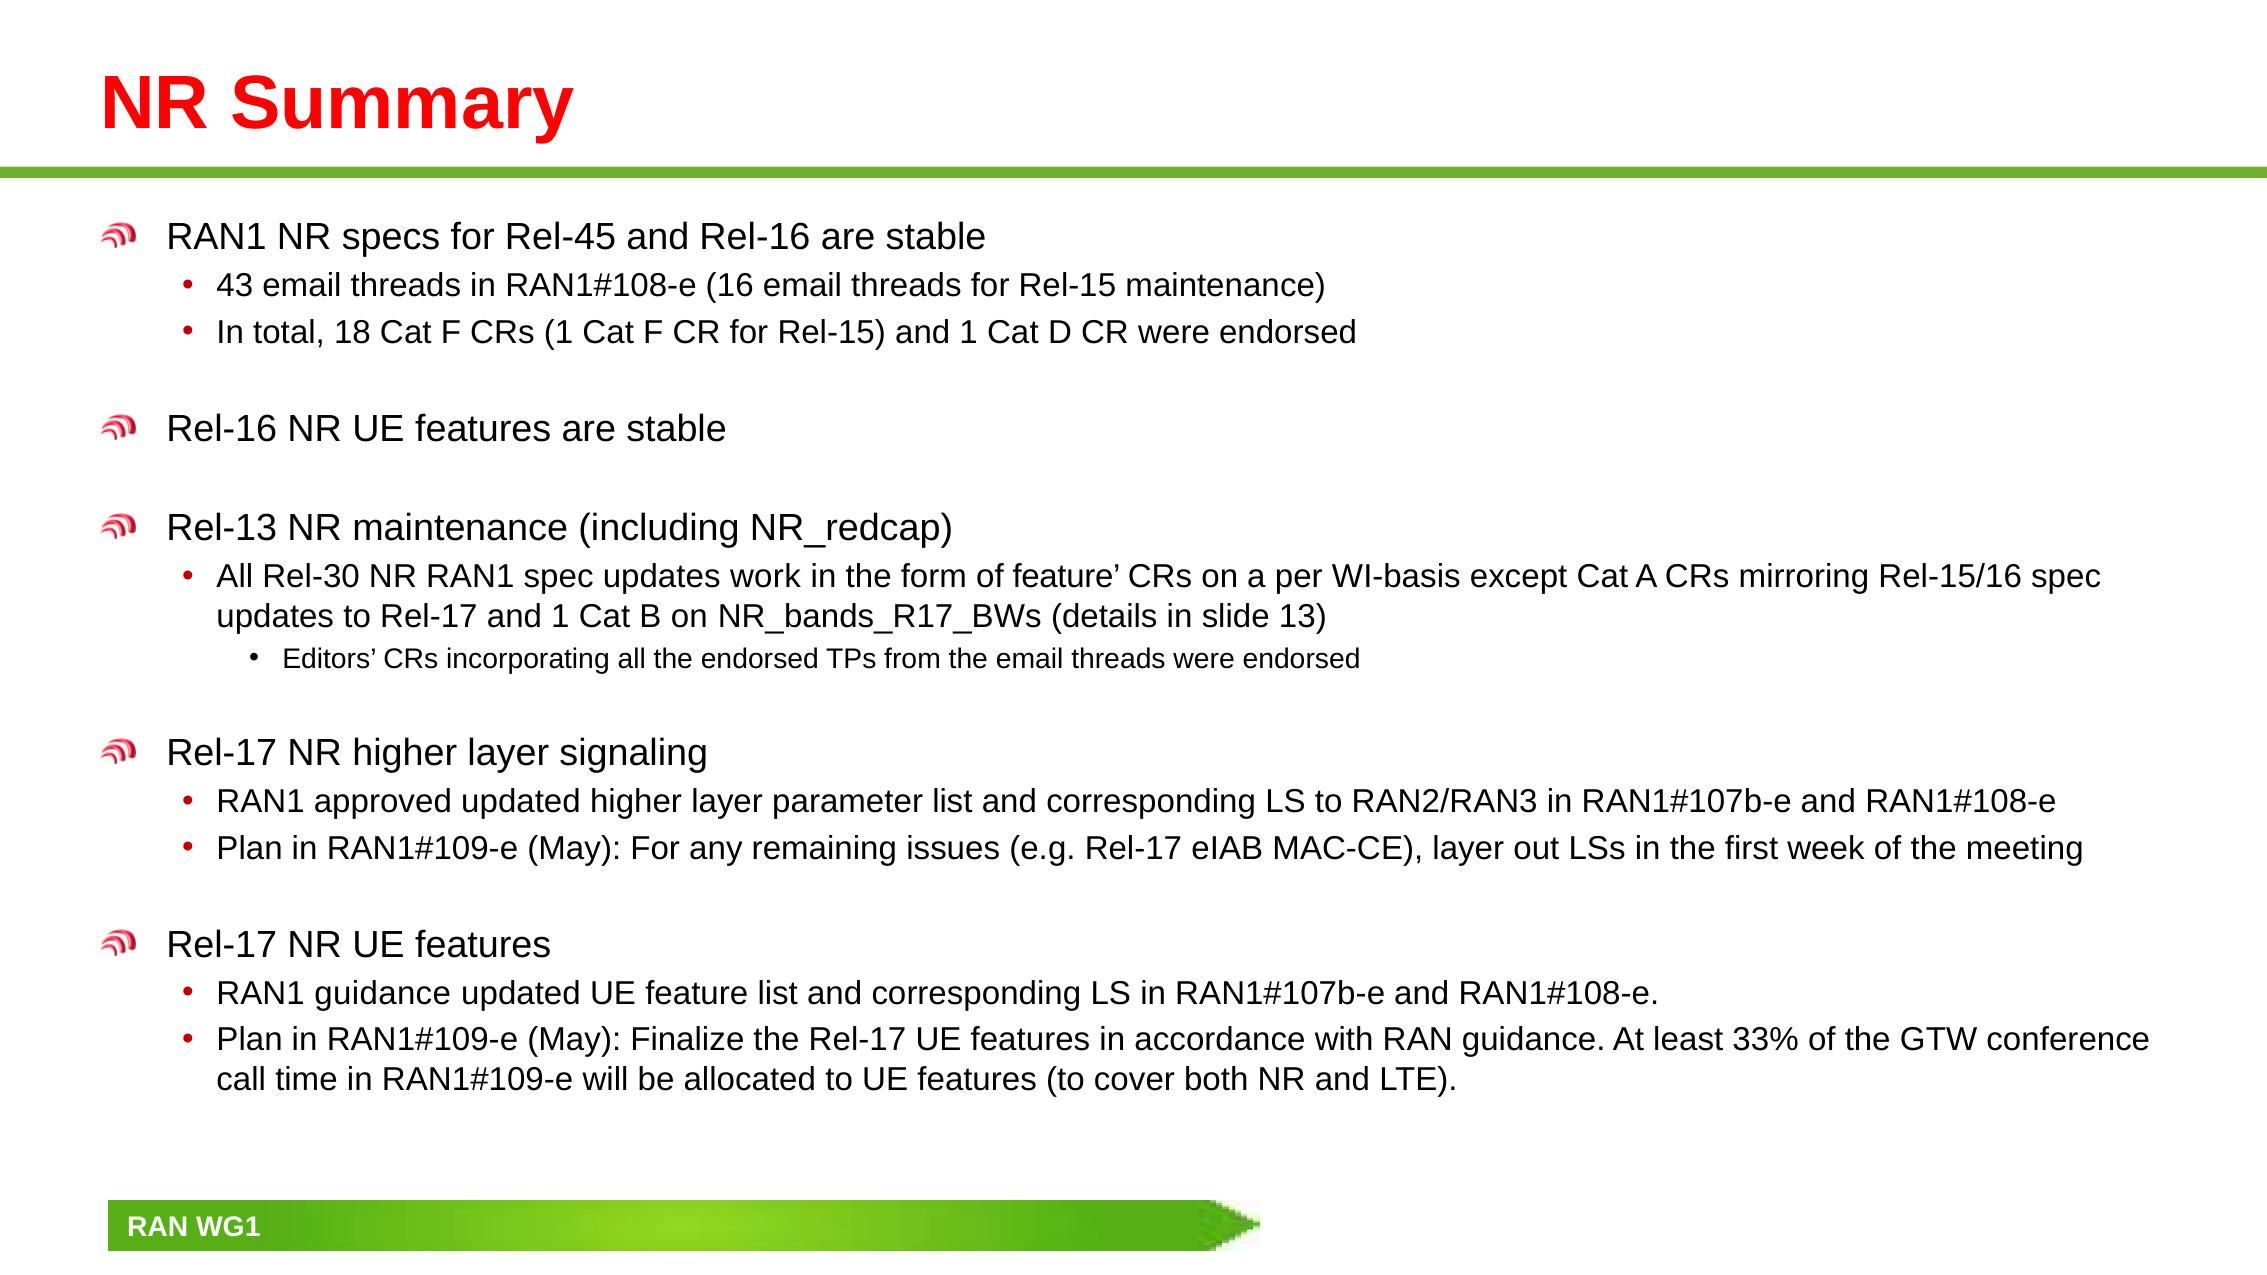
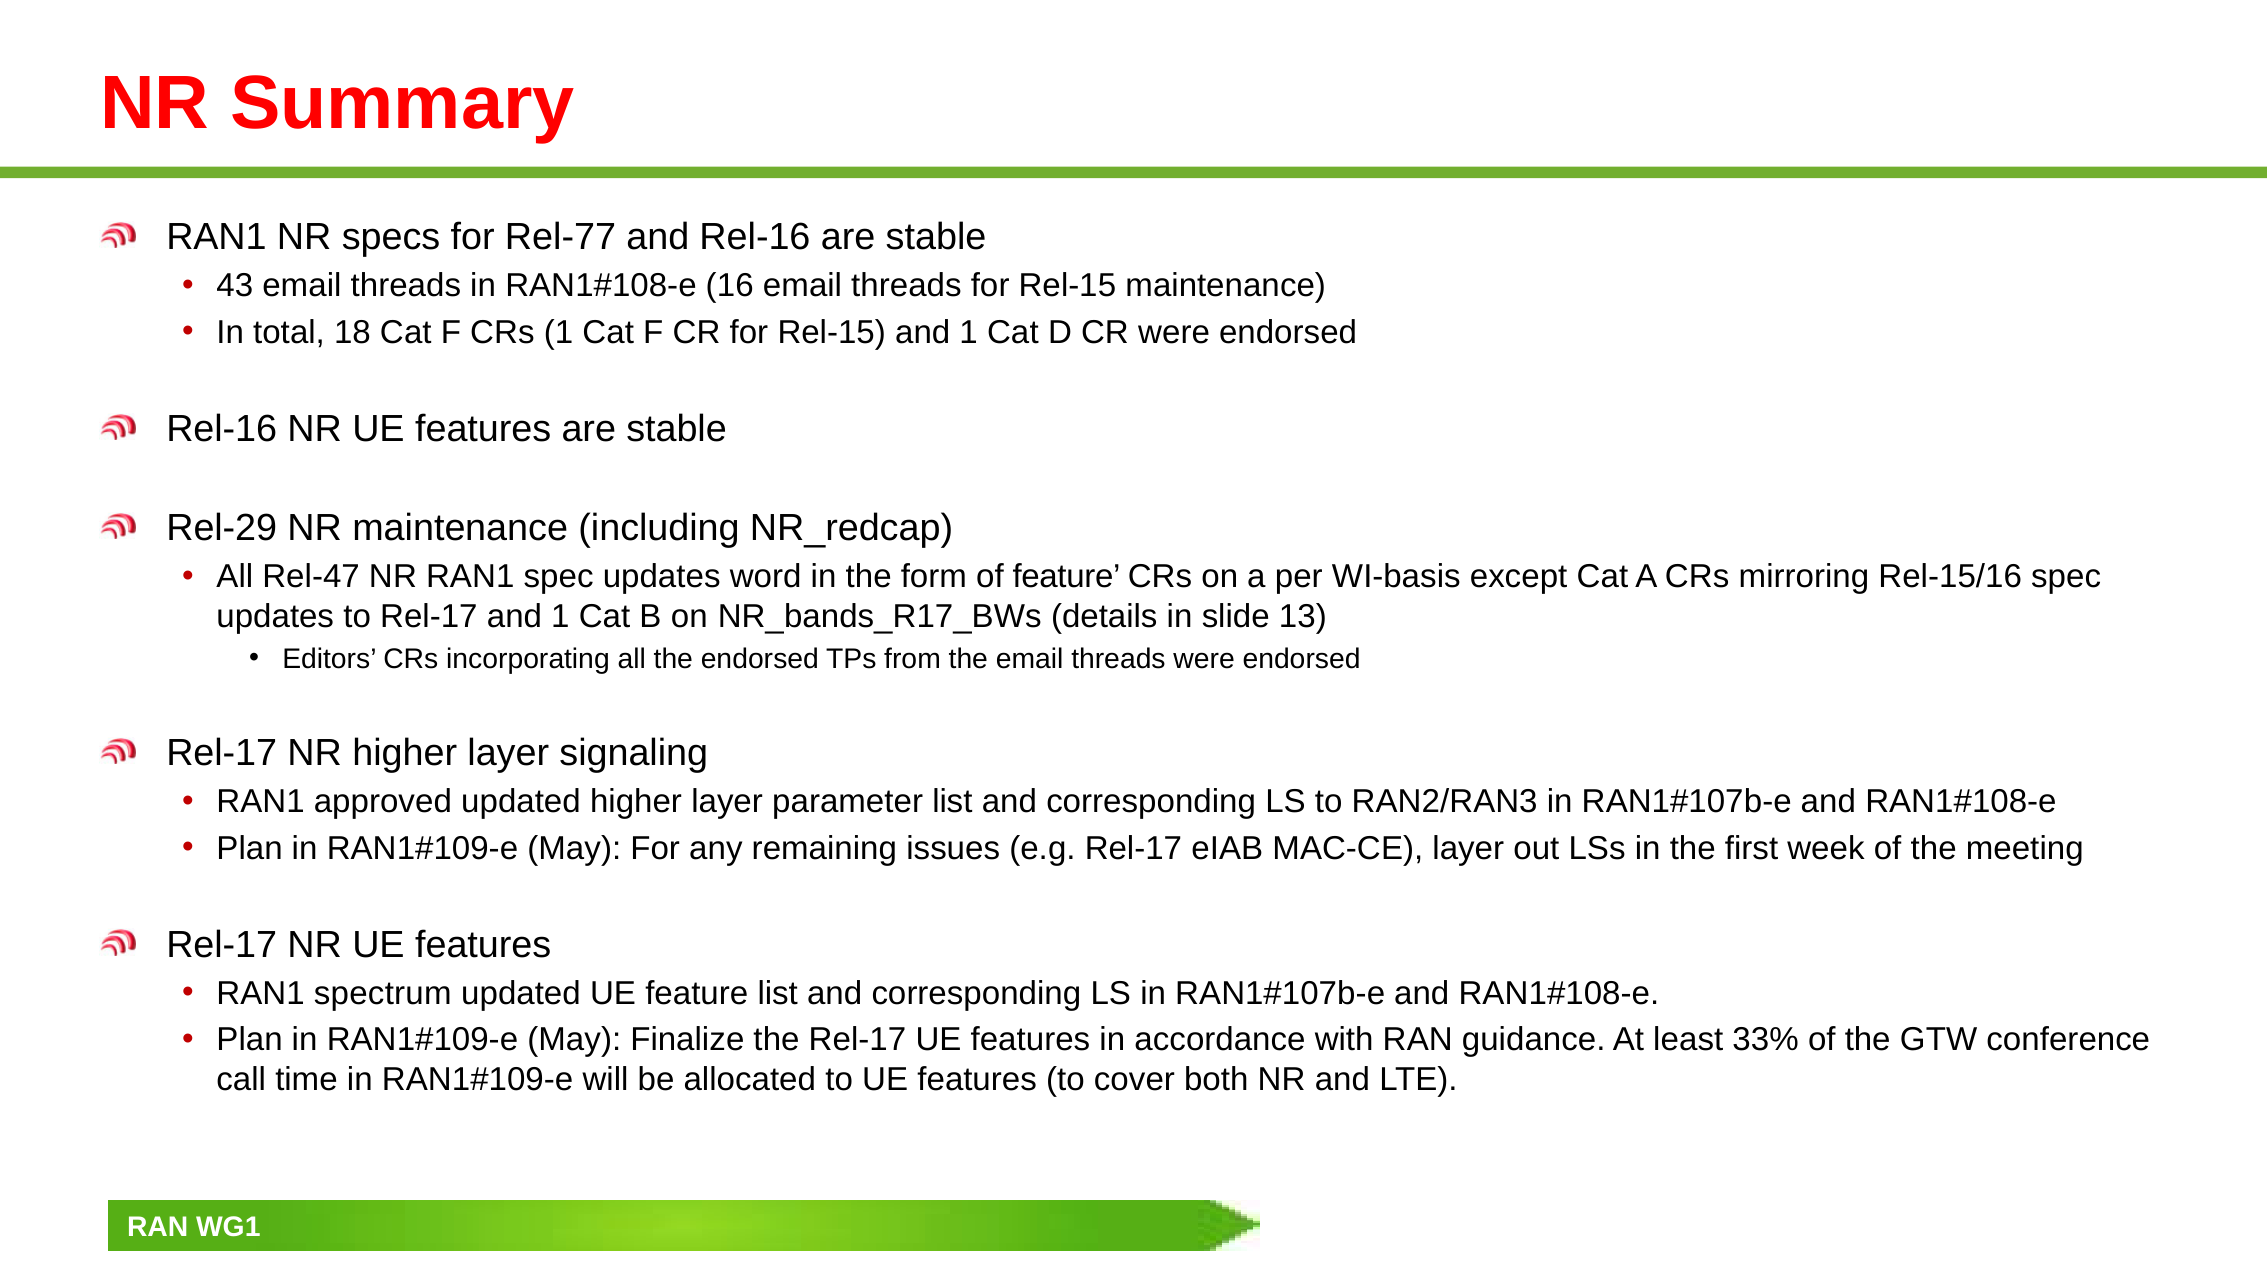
Rel-45: Rel-45 -> Rel-77
Rel-13: Rel-13 -> Rel-29
Rel-30: Rel-30 -> Rel-47
work: work -> word
RAN1 guidance: guidance -> spectrum
